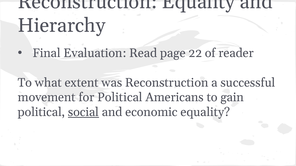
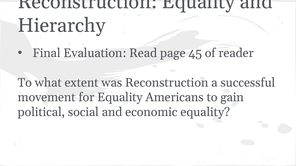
22: 22 -> 45
for Political: Political -> Equality
social underline: present -> none
